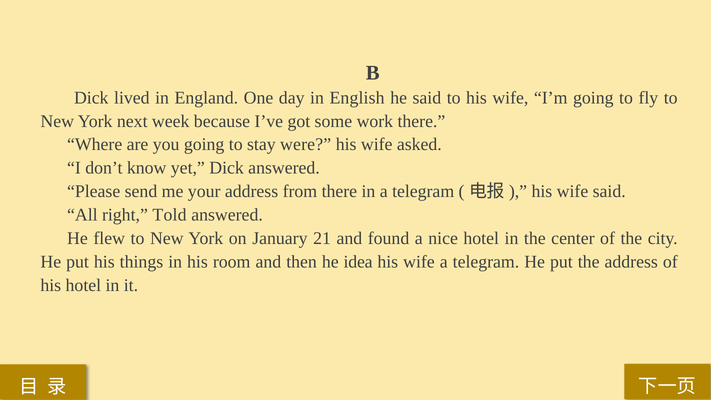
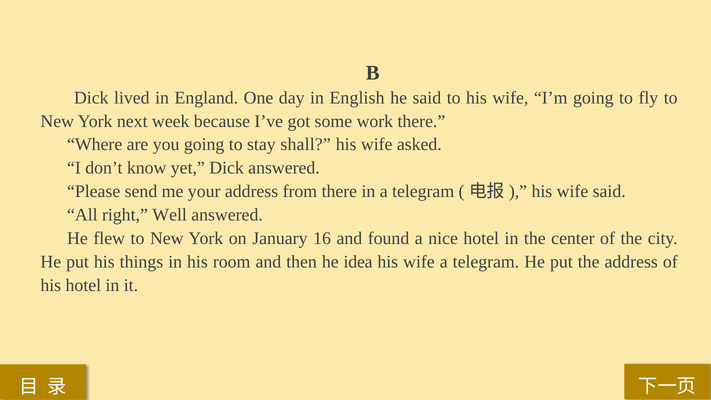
were: were -> shall
Told: Told -> Well
21: 21 -> 16
